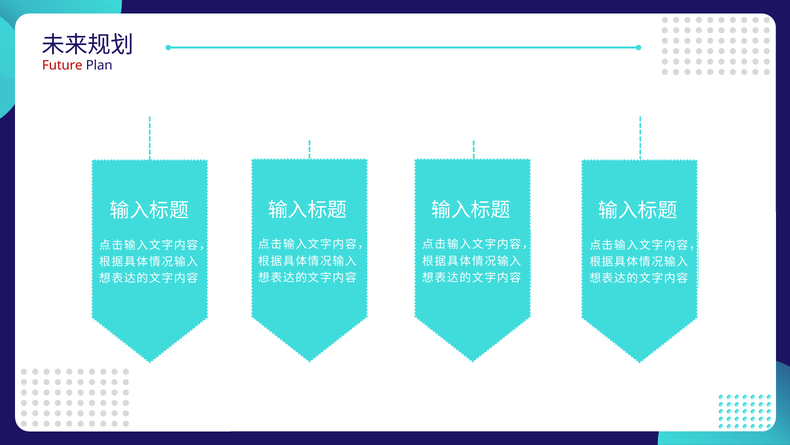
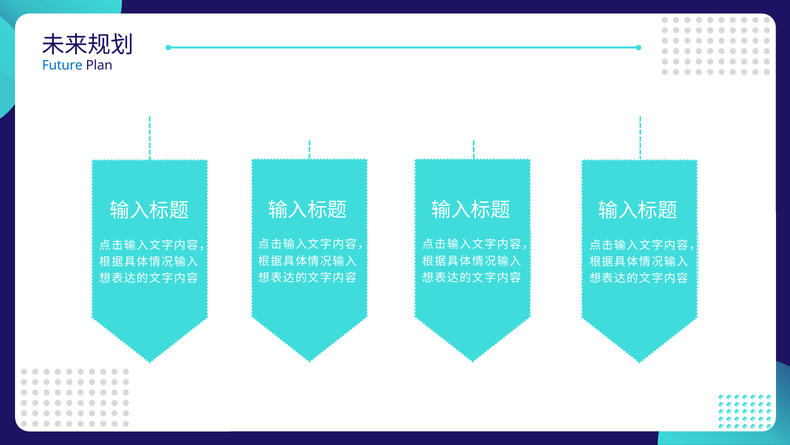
Future colour: red -> blue
